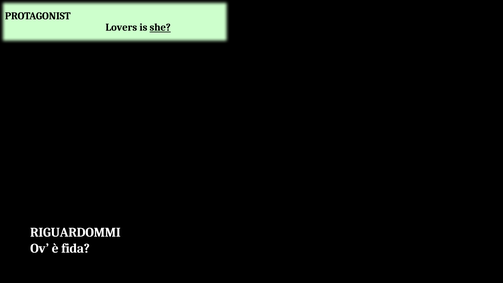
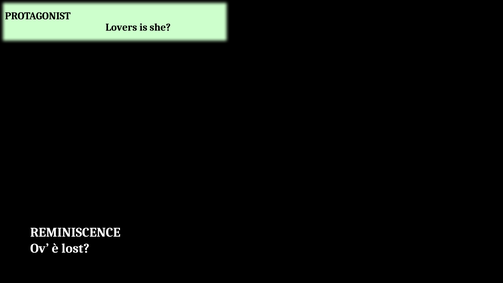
she underline: present -> none
RIGUARDOMMI: RIGUARDOMMI -> REMINISCENCE
fida: fida -> lost
